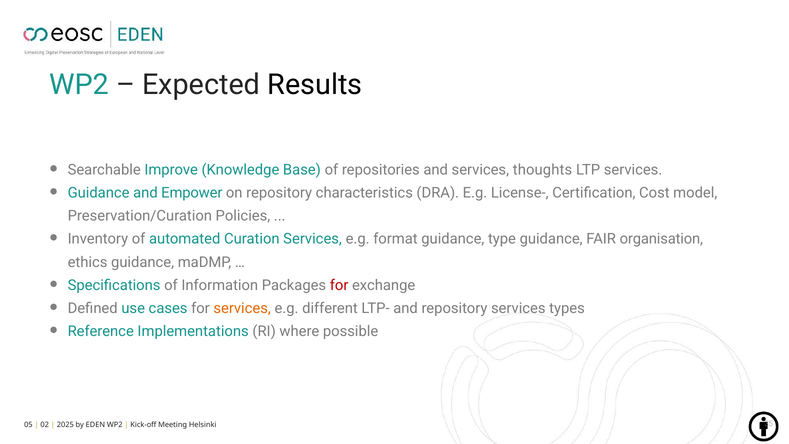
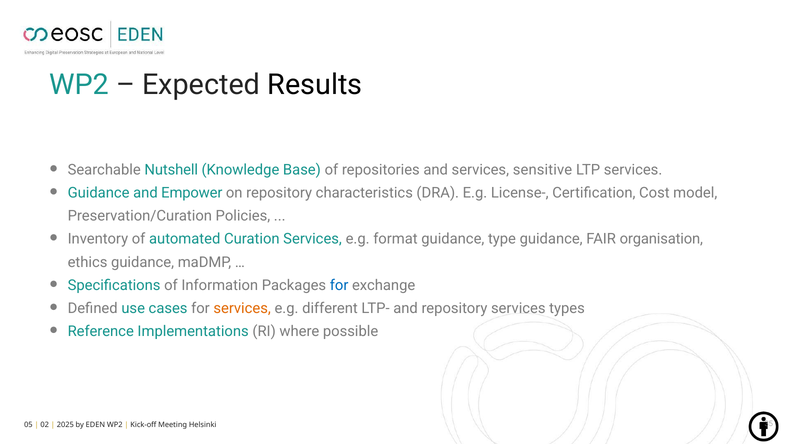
Improve: Improve -> Nutshell
thoughts: thoughts -> sensitive
for at (339, 285) colour: red -> blue
